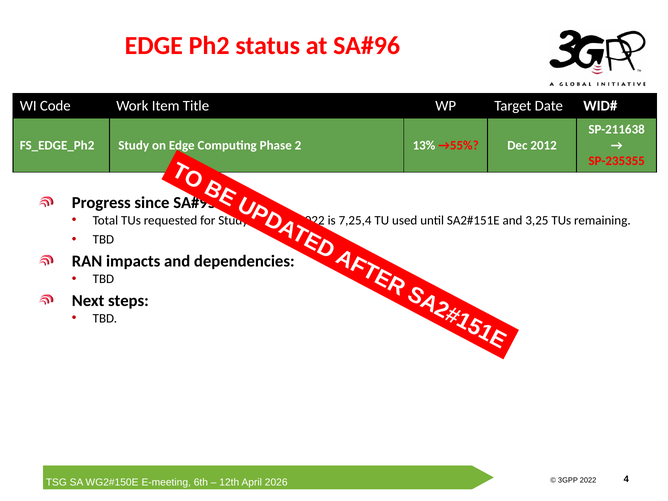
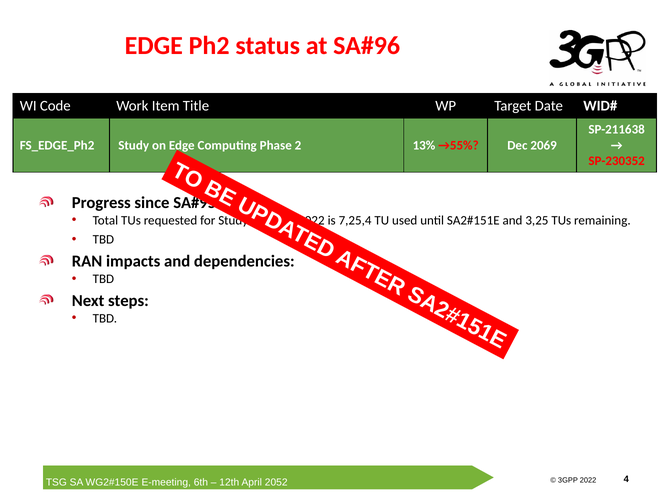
2012 at (544, 145): 2012 -> 2069
SP-235355: SP-235355 -> SP-230352
2026: 2026 -> 2052
